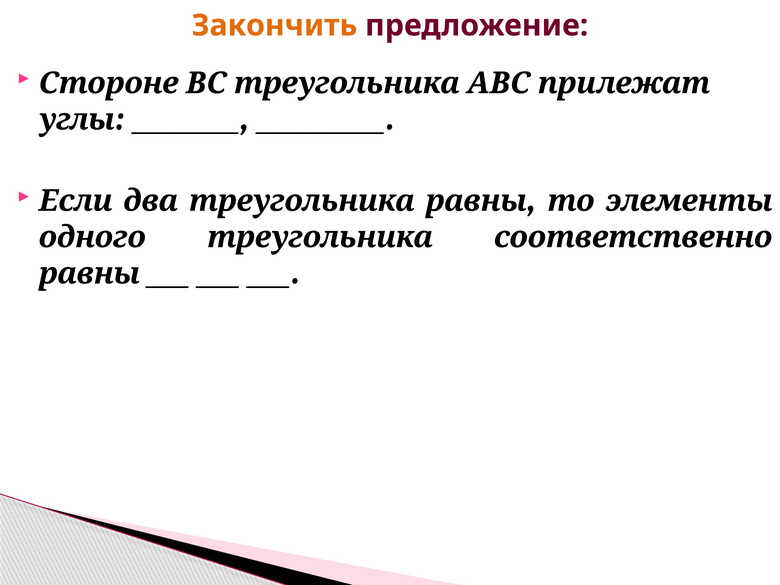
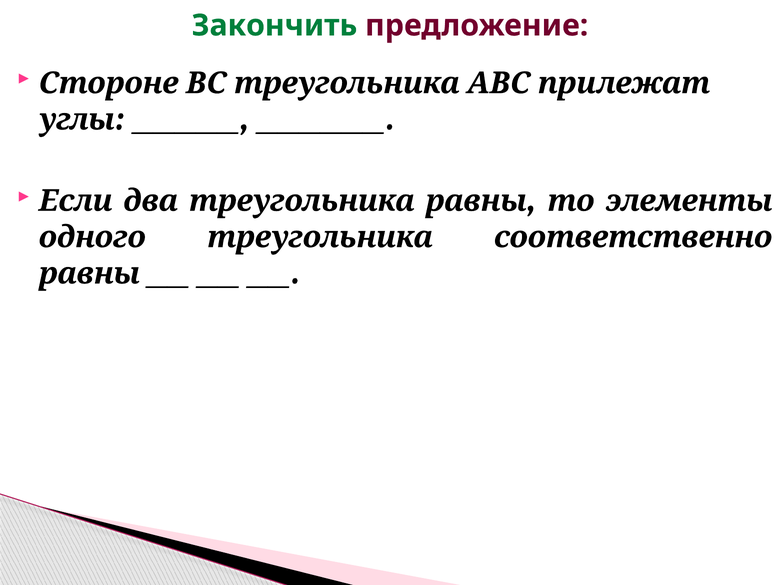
Закончить colour: orange -> green
